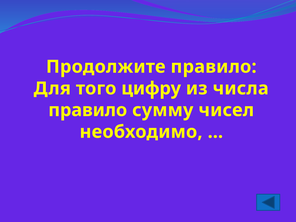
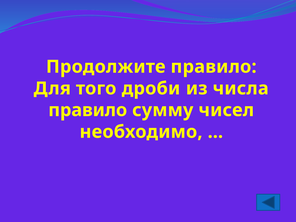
цифру: цифру -> дроби
